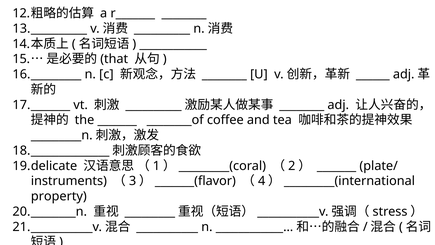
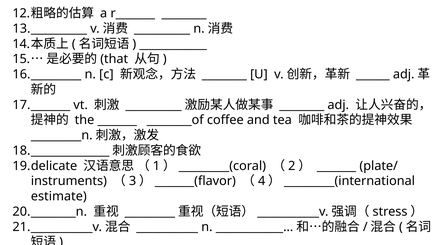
property: property -> estimate
